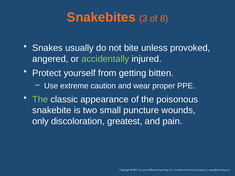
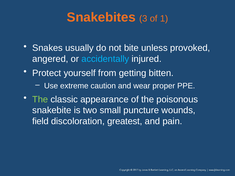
8: 8 -> 1
accidentally colour: light green -> light blue
only: only -> field
